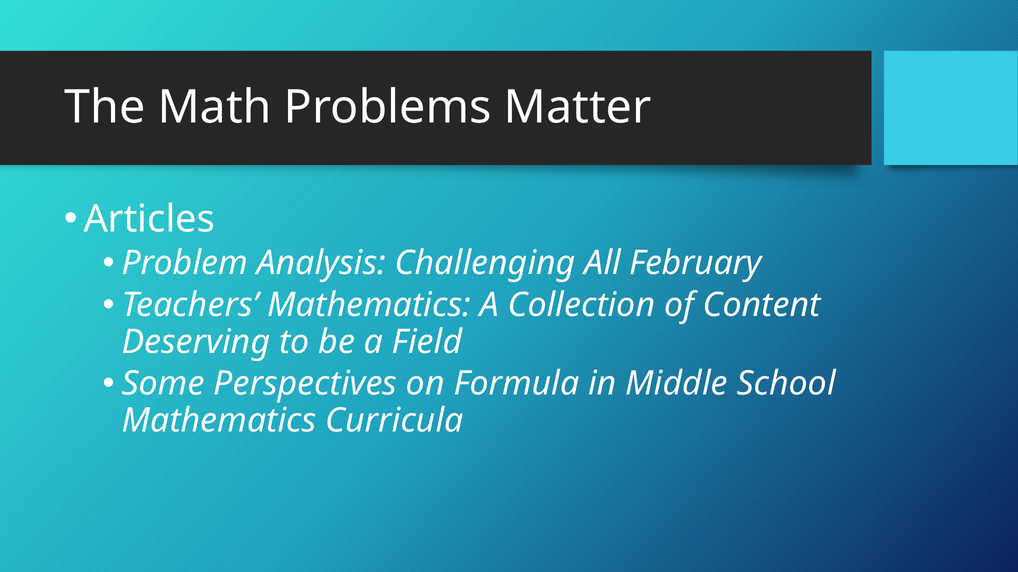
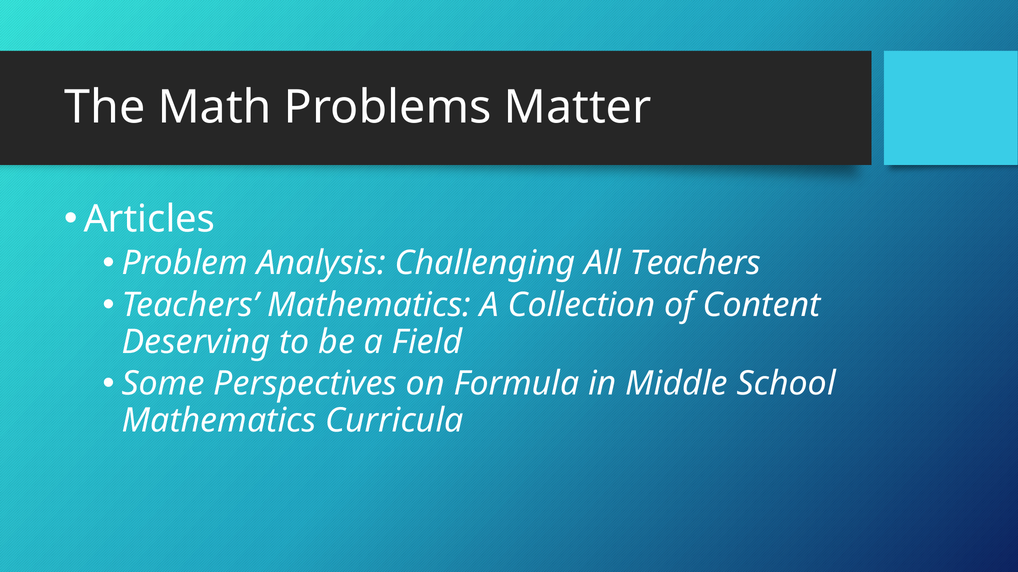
All February: February -> Teachers
